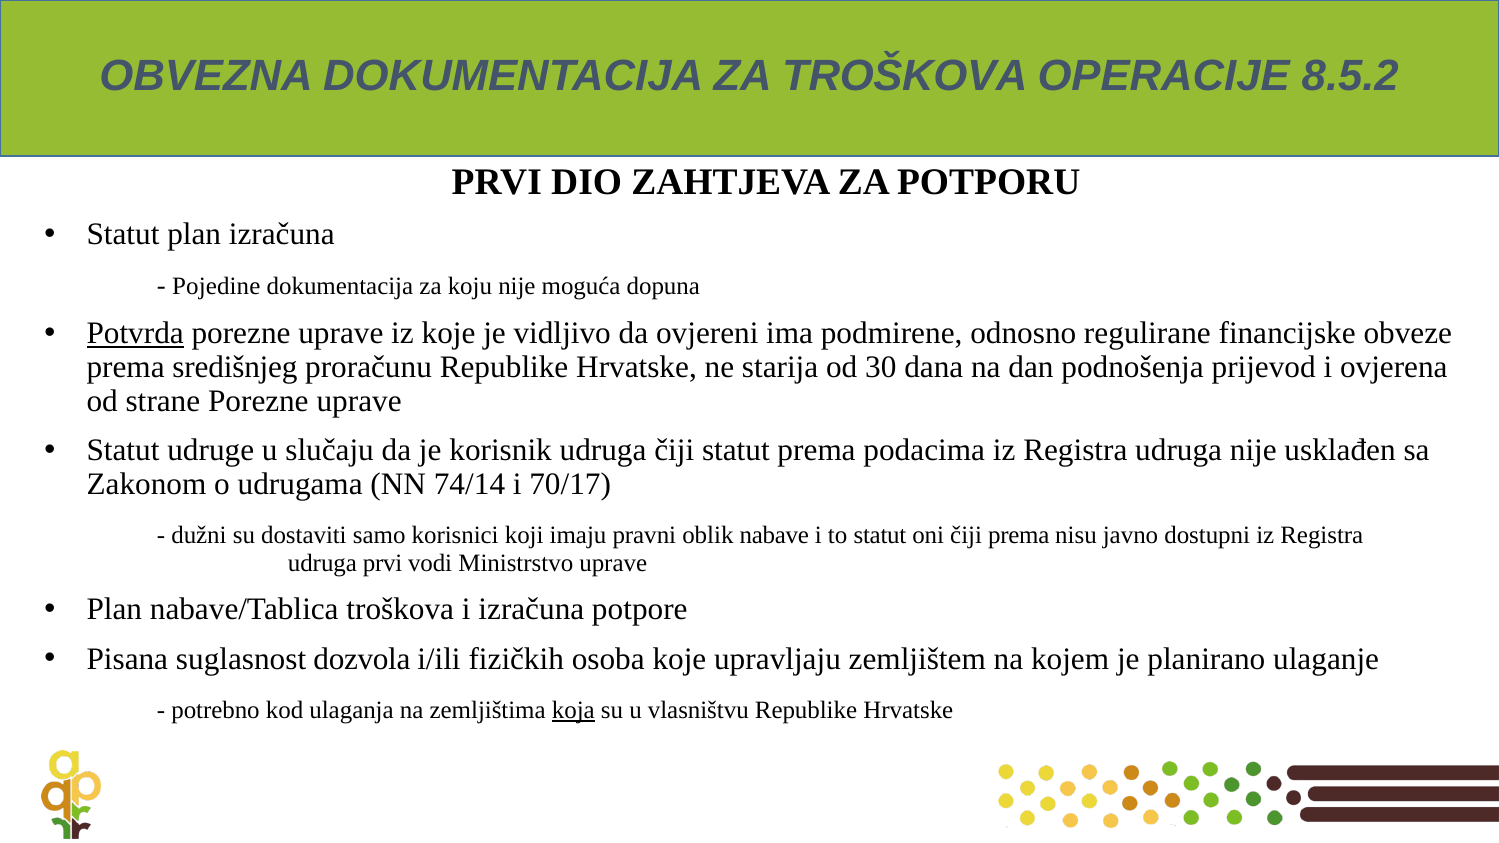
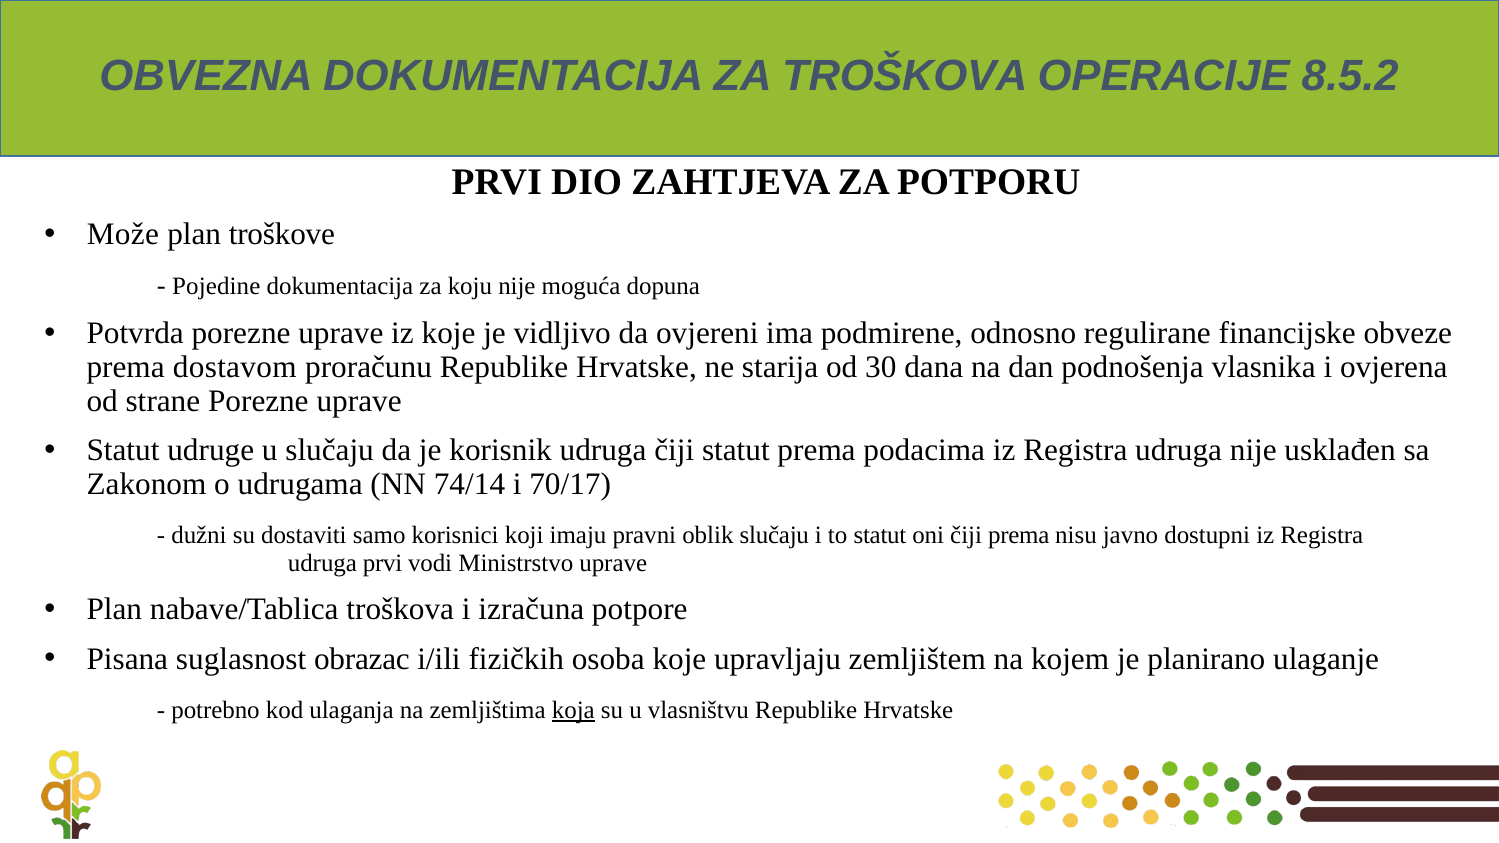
Statut at (123, 234): Statut -> Može
plan izračuna: izračuna -> troškove
Potvrda underline: present -> none
središnjeg: središnjeg -> dostavom
prijevod: prijevod -> vlasnika
oblik nabave: nabave -> slučaju
dozvola: dozvola -> obrazac
